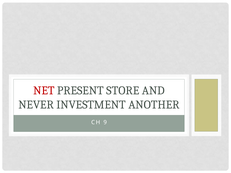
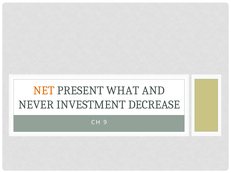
NET colour: red -> orange
STORE: STORE -> WHAT
ANOTHER: ANOTHER -> DECREASE
